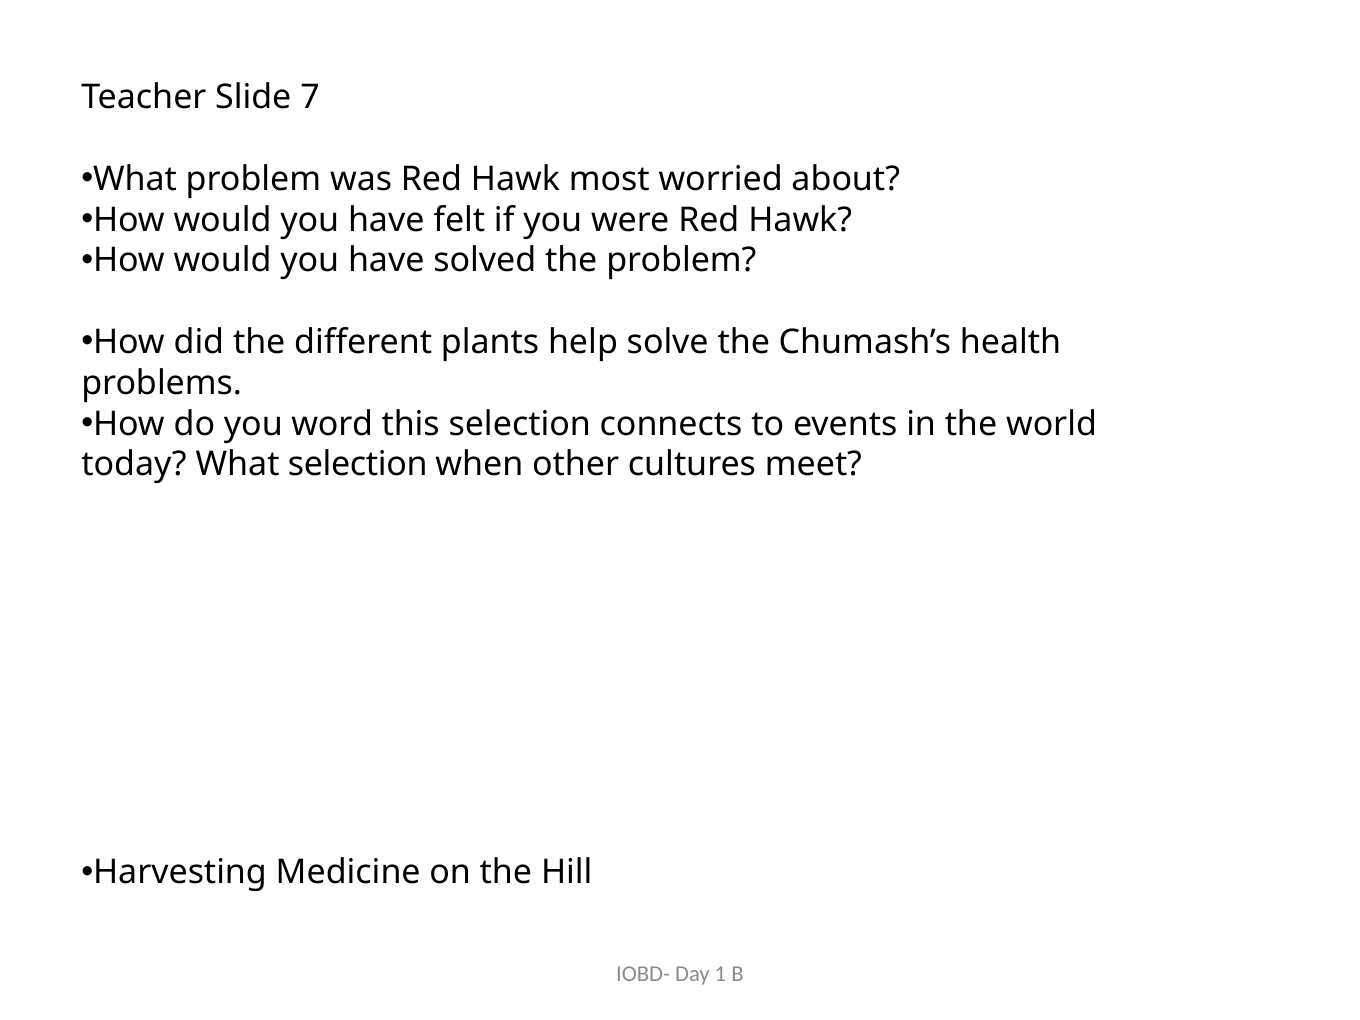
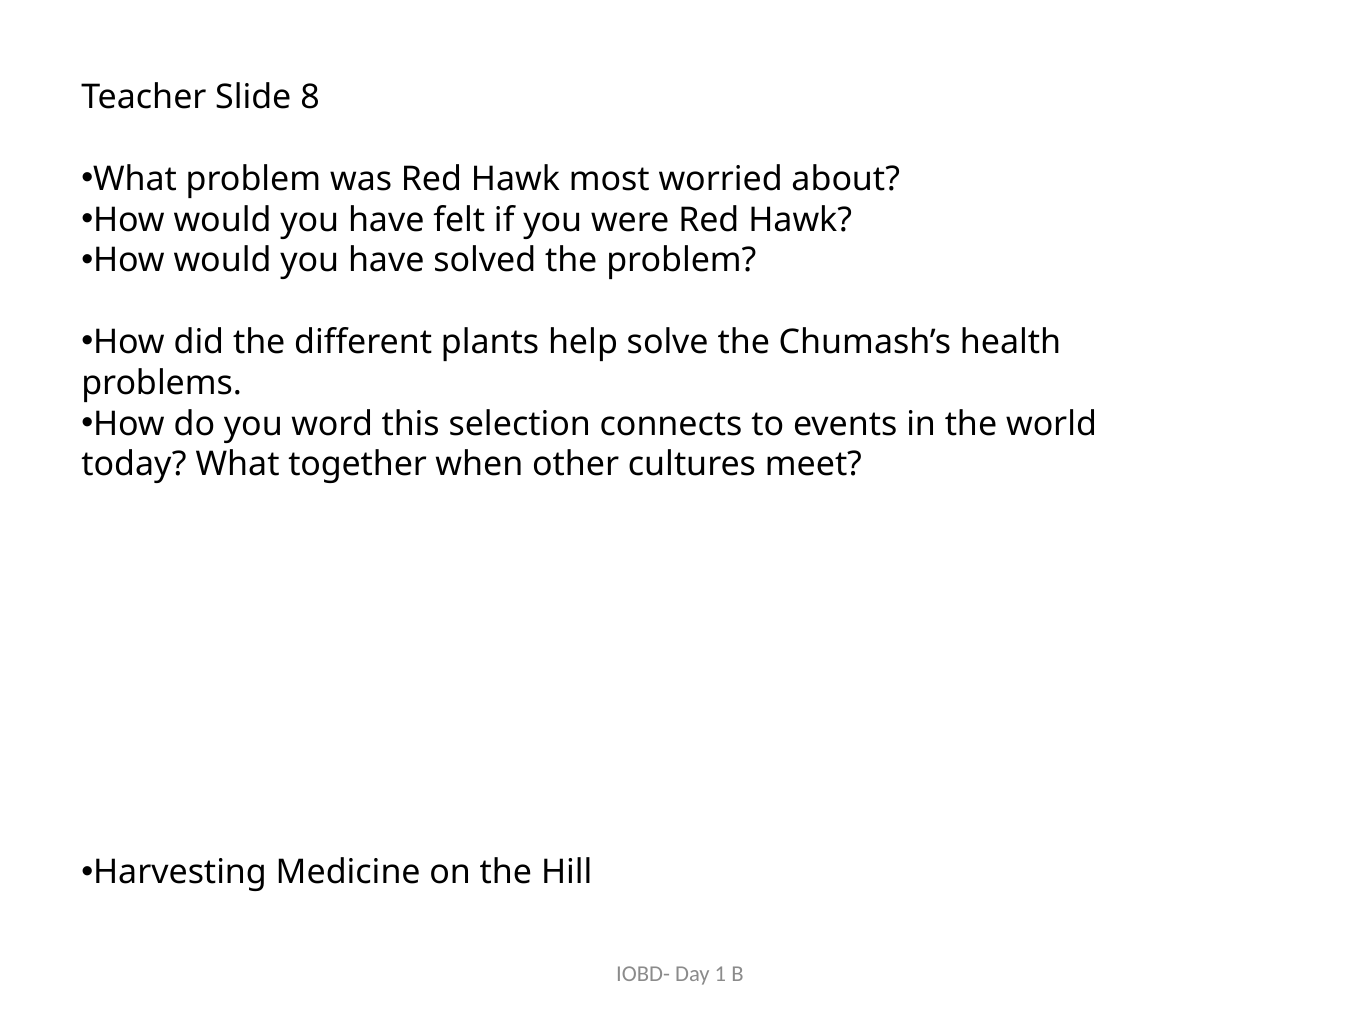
7: 7 -> 8
What selection: selection -> together
